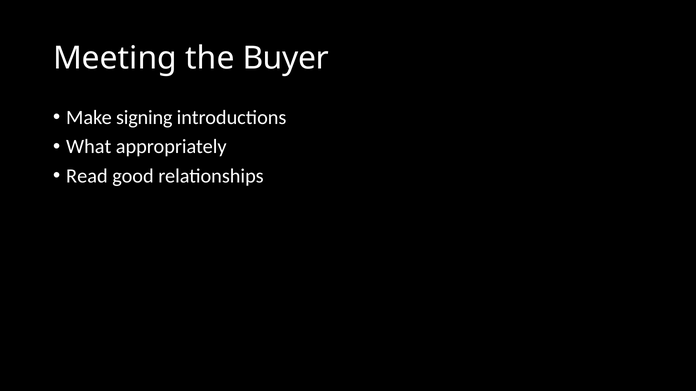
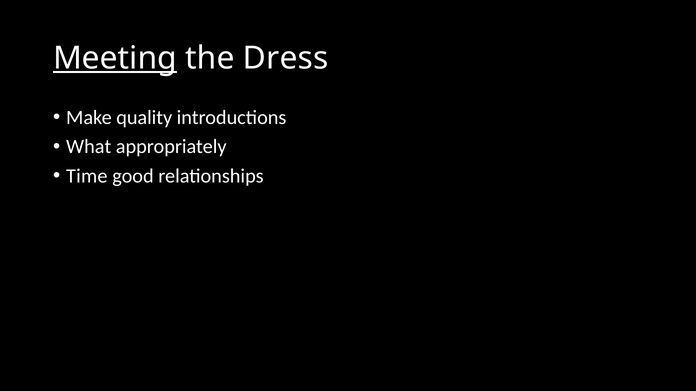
Meeting underline: none -> present
Buyer: Buyer -> Dress
signing: signing -> quality
Read: Read -> Time
